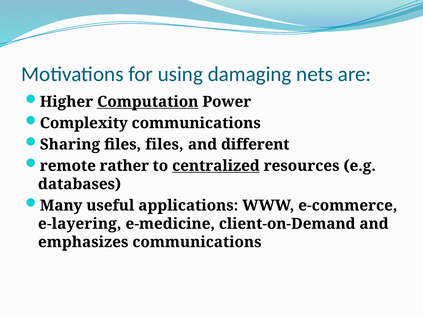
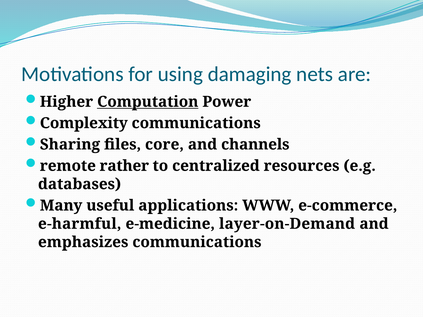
files files: files -> core
different: different -> channels
centralized underline: present -> none
e-layering: e-layering -> e-harmful
client-on-Demand: client-on-Demand -> layer-on-Demand
